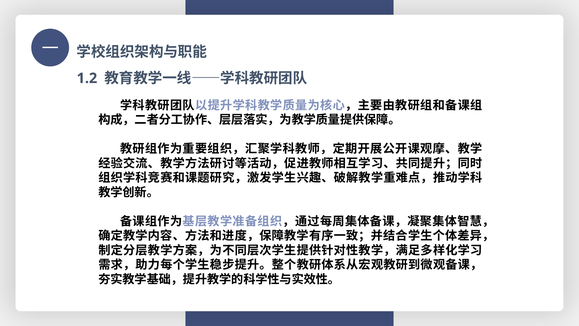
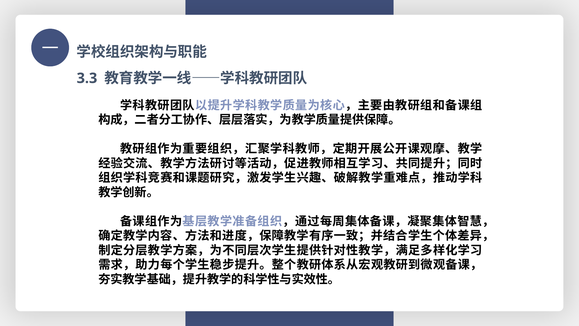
1.2: 1.2 -> 3.3
